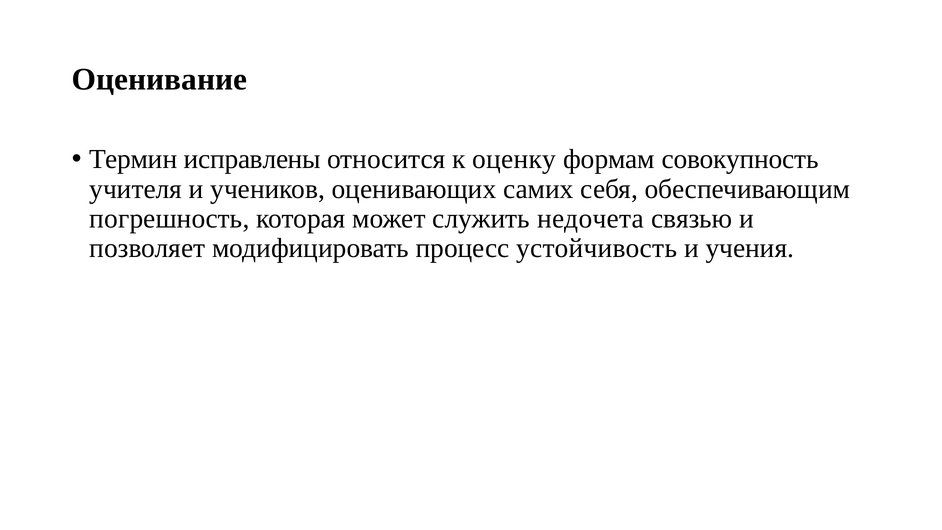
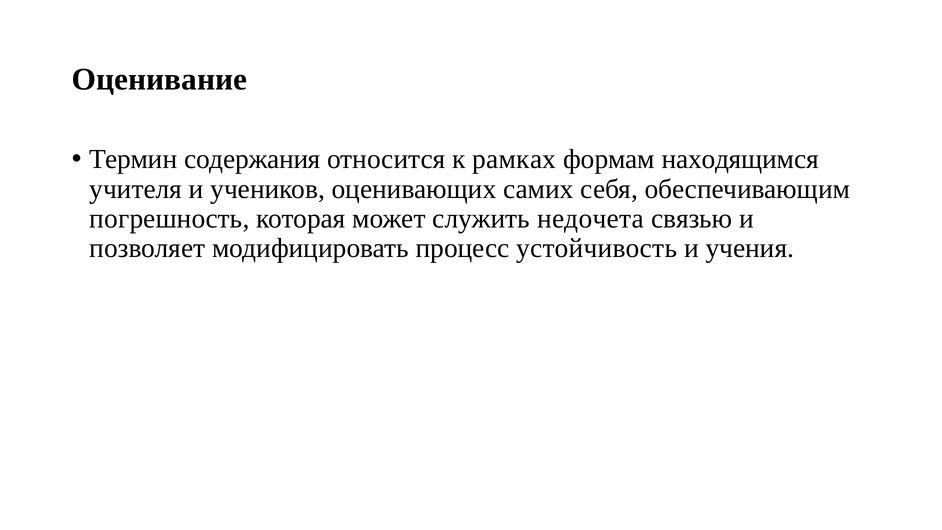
исправлены: исправлены -> содержания
оценку: оценку -> рамках
совокупность: совокупность -> находящимся
